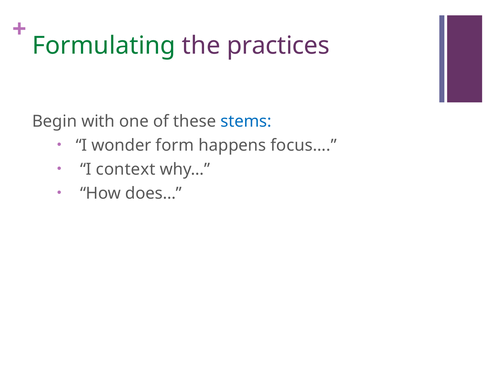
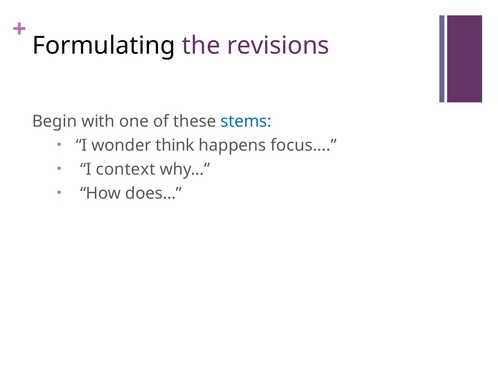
Formulating colour: green -> black
practices: practices -> revisions
form: form -> think
